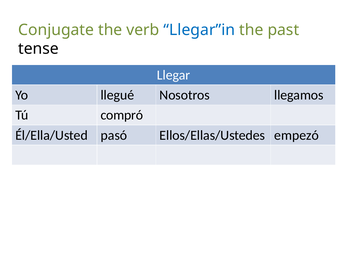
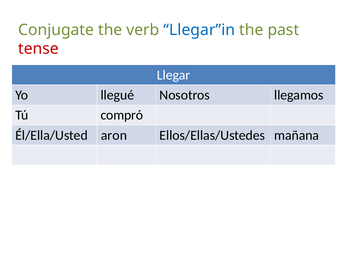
tense colour: black -> red
pasó: pasó -> aron
empezó: empezó -> mañana
